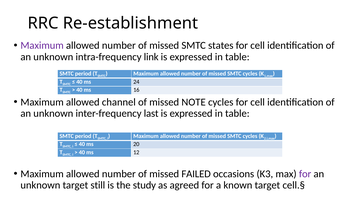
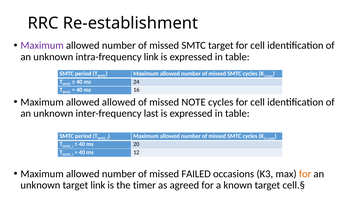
SMTC states: states -> target
allowed channel: channel -> allowed
for at (305, 174) colour: purple -> orange
target still: still -> link
study: study -> timer
